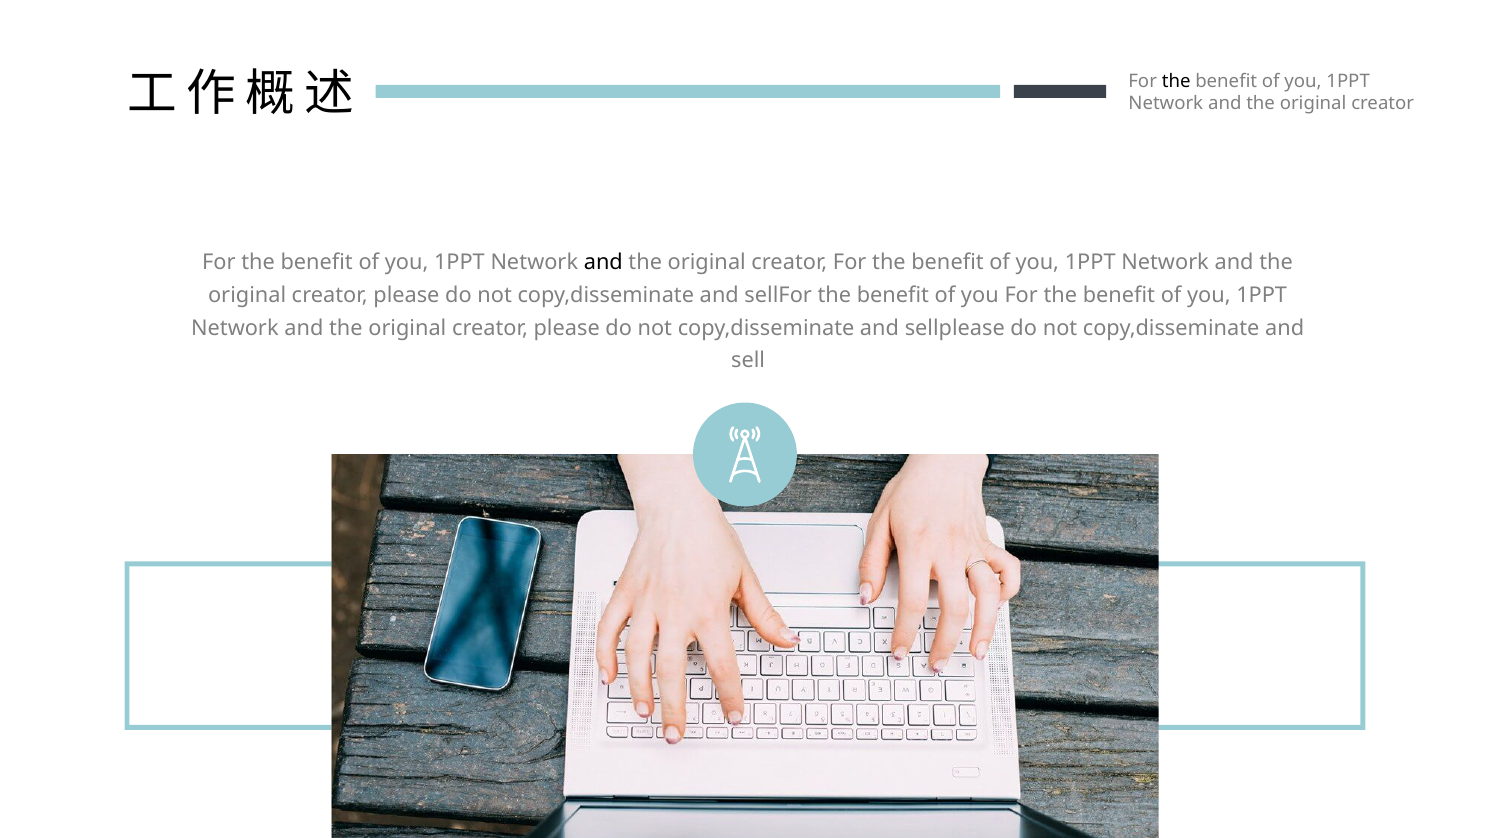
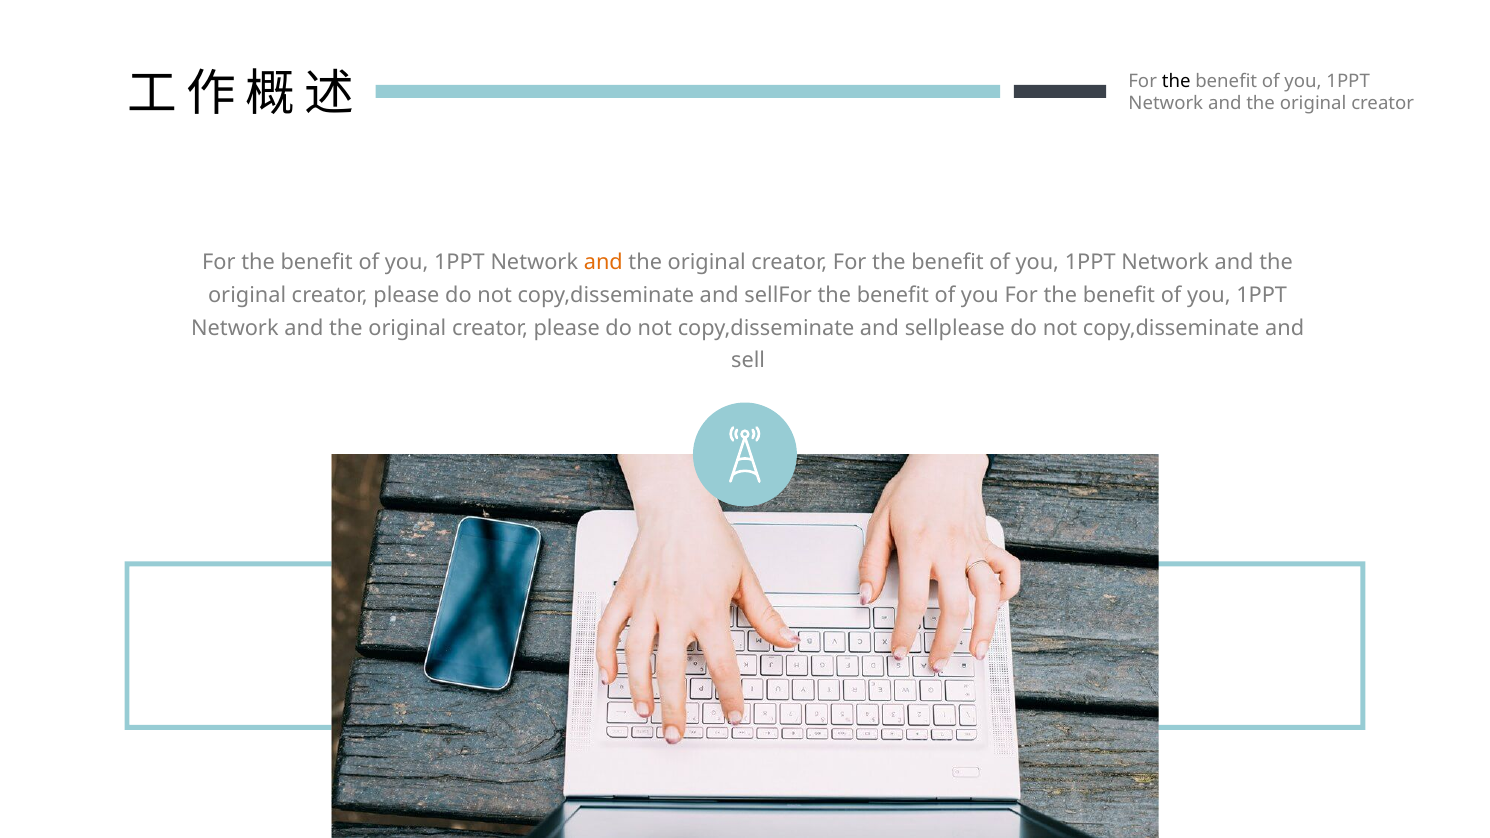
and at (603, 263) colour: black -> orange
